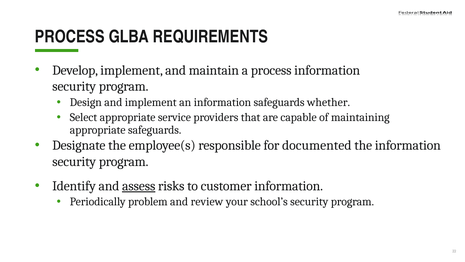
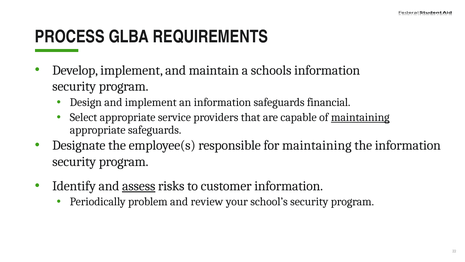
a process: process -> schools
whether: whether -> financial
maintaining at (360, 117) underline: none -> present
for documented: documented -> maintaining
